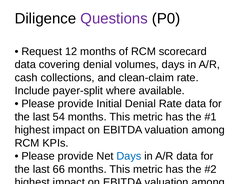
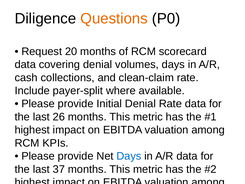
Questions colour: purple -> orange
12: 12 -> 20
54: 54 -> 26
66: 66 -> 37
